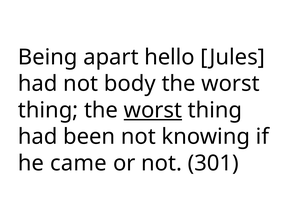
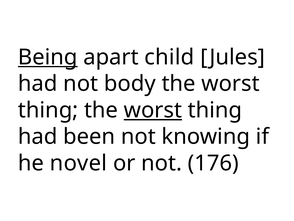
Being underline: none -> present
hello: hello -> child
came: came -> novel
301: 301 -> 176
